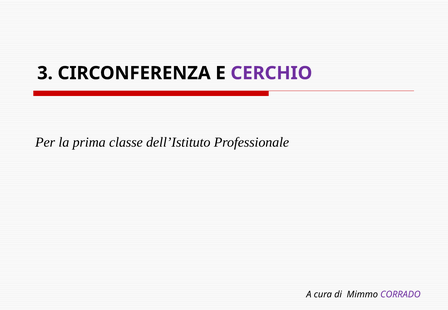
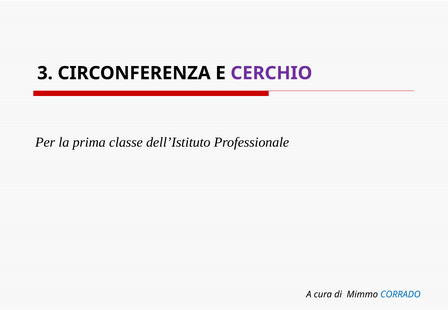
CORRADO colour: purple -> blue
